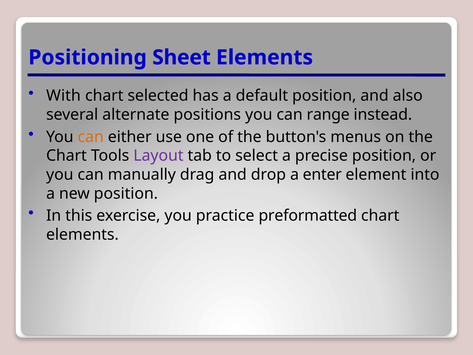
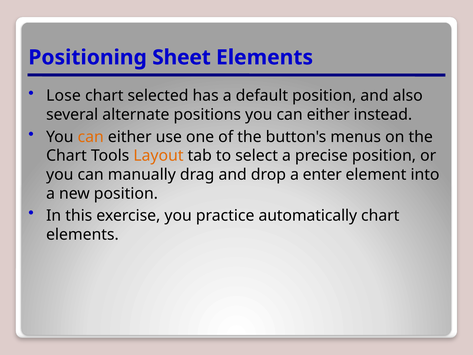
With: With -> Lose
positions you can range: range -> either
Layout colour: purple -> orange
preformatted: preformatted -> automatically
